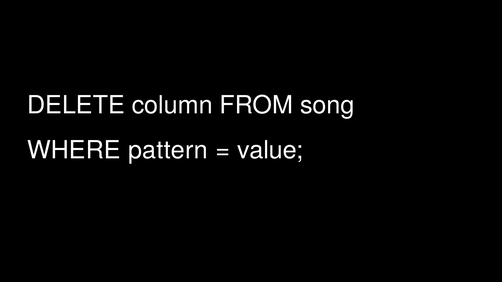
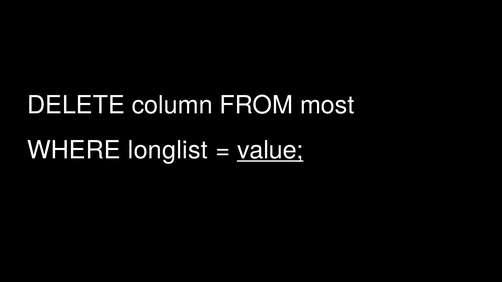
song: song -> most
pattern: pattern -> longlist
value underline: none -> present
